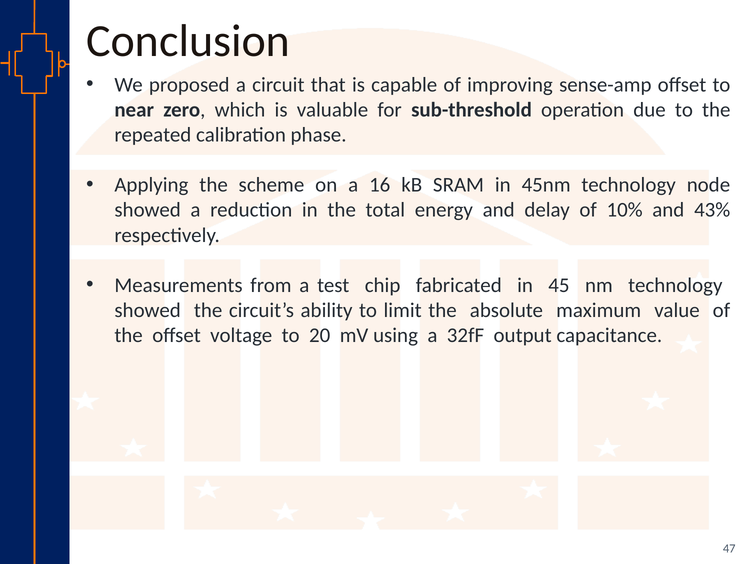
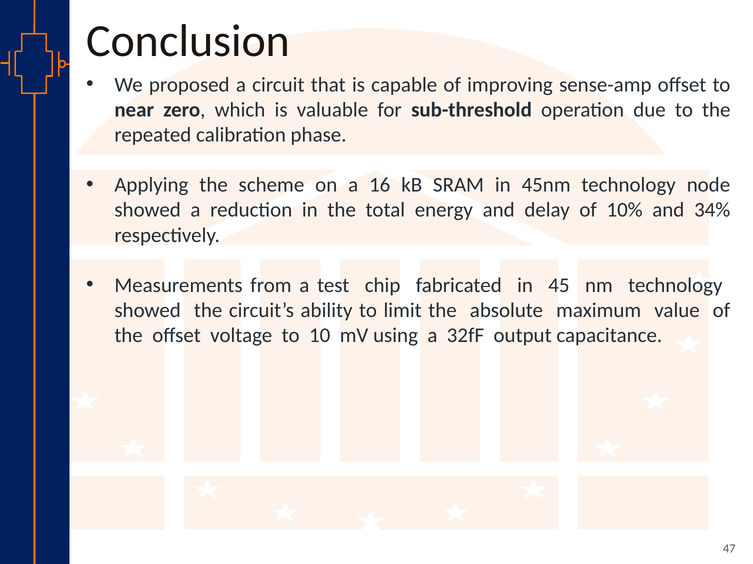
43%: 43% -> 34%
20: 20 -> 10
